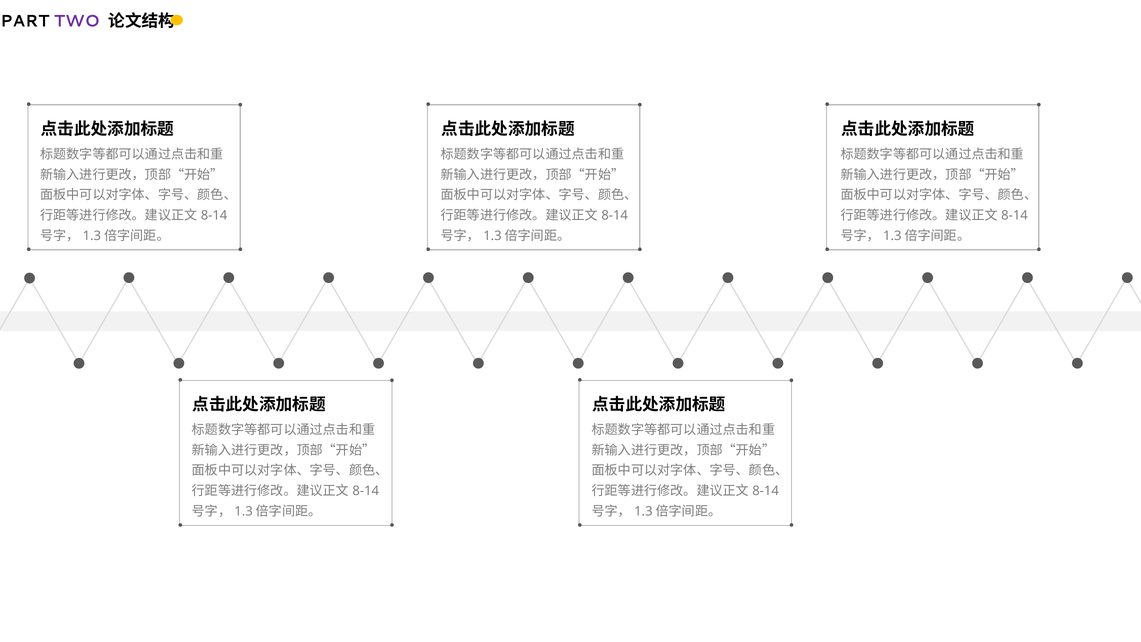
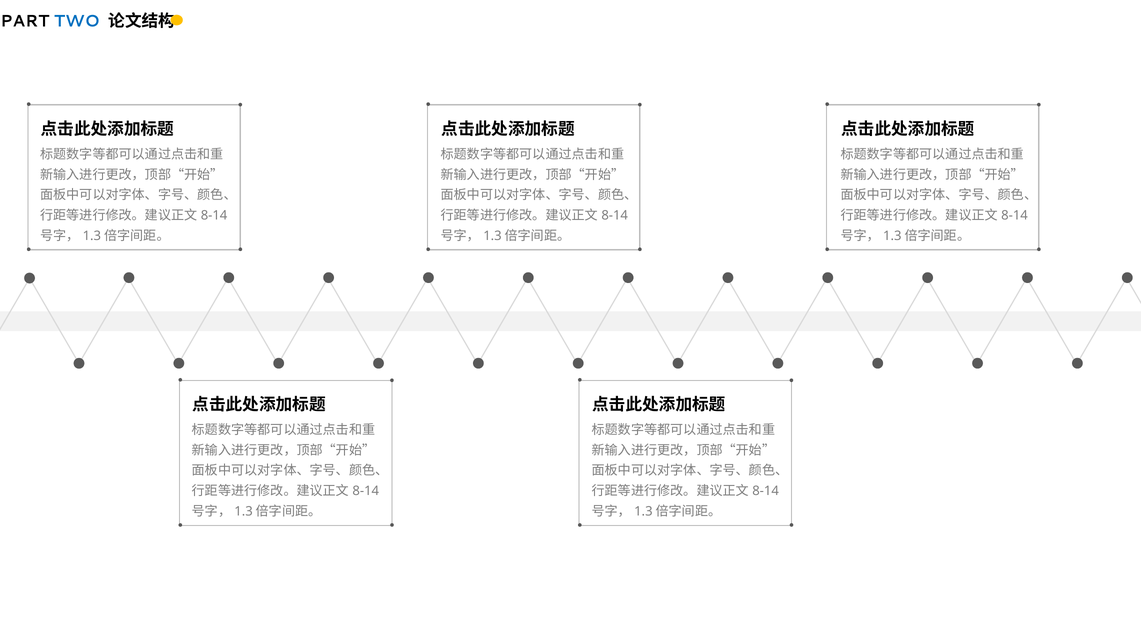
TWO colour: purple -> blue
